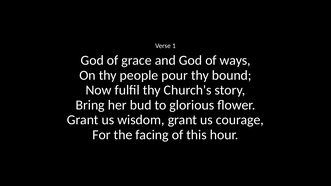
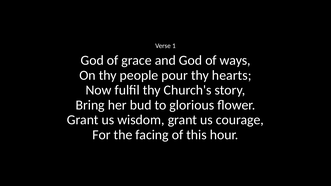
bound: bound -> hearts
